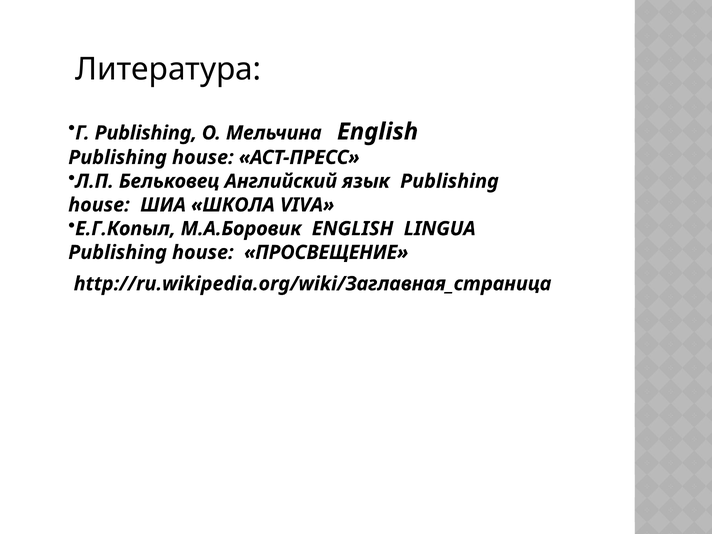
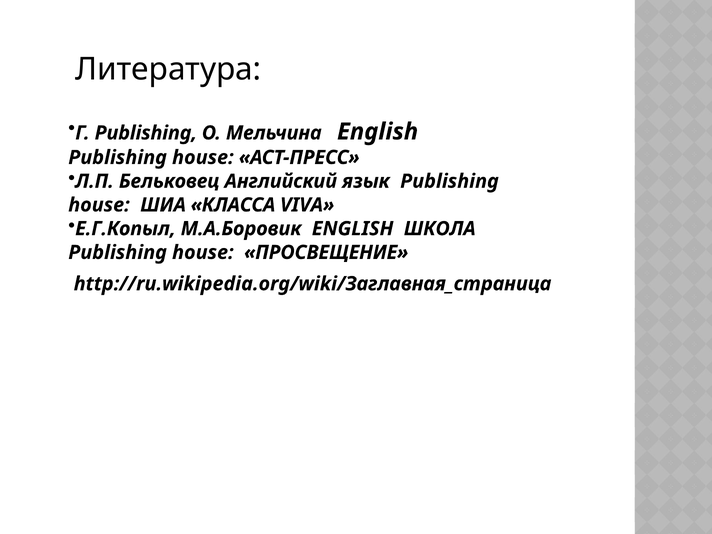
ШКОЛА: ШКОЛА -> КЛАССА
LINGUA: LINGUA -> ШКОЛА
